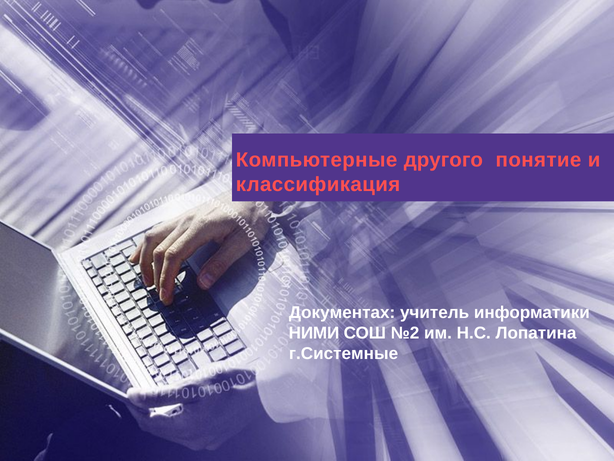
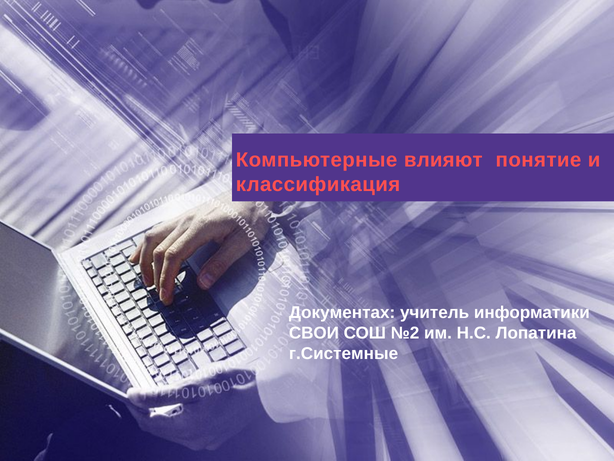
другого: другого -> влияют
НИМИ: НИМИ -> СВОИ
